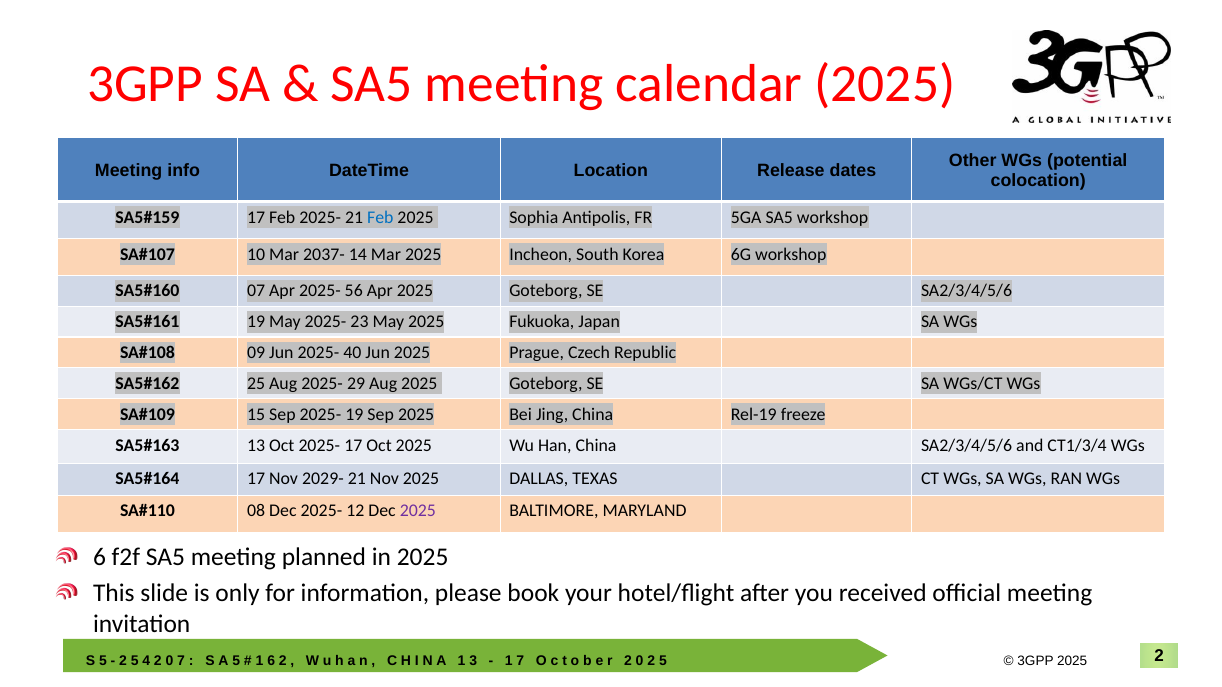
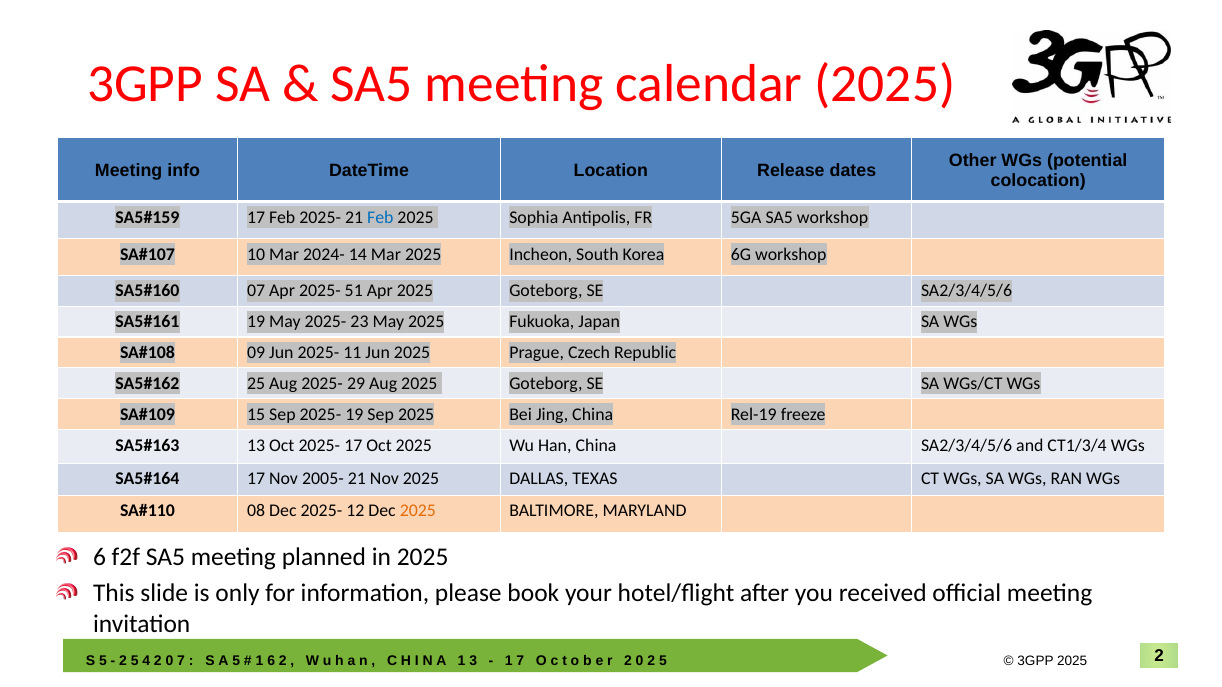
2037-: 2037- -> 2024-
56: 56 -> 51
40: 40 -> 11
2029-: 2029- -> 2005-
2025 at (418, 511) colour: purple -> orange
